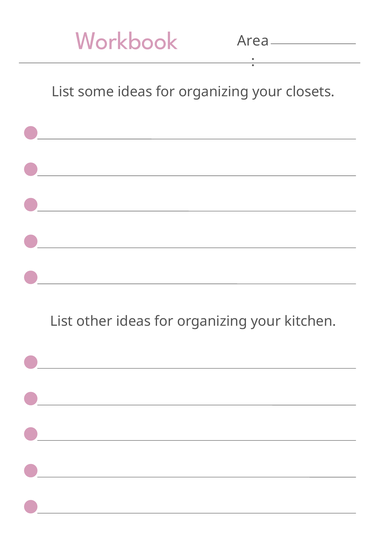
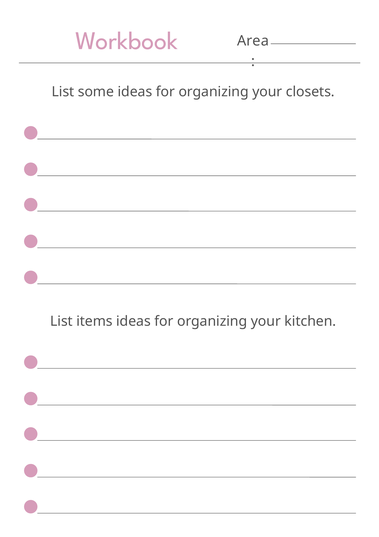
other: other -> items
